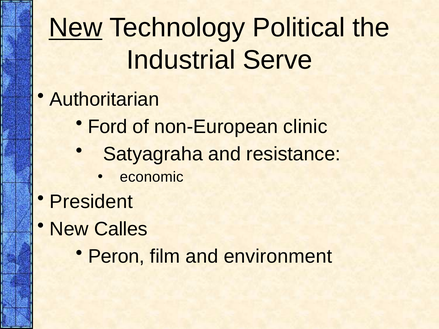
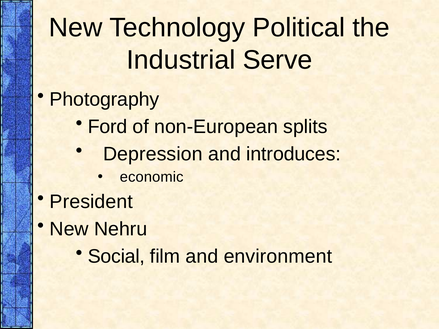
New at (76, 28) underline: present -> none
Authoritarian: Authoritarian -> Photography
clinic: clinic -> splits
Satyagraha: Satyagraha -> Depression
resistance: resistance -> introduces
Calles: Calles -> Nehru
Peron: Peron -> Social
